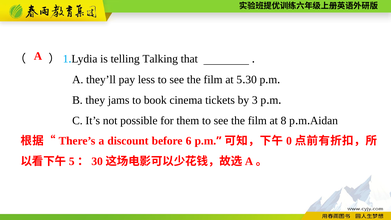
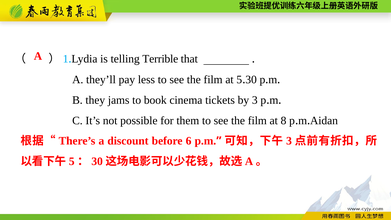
Talking: Talking -> Terrible
0 at (289, 141): 0 -> 3
